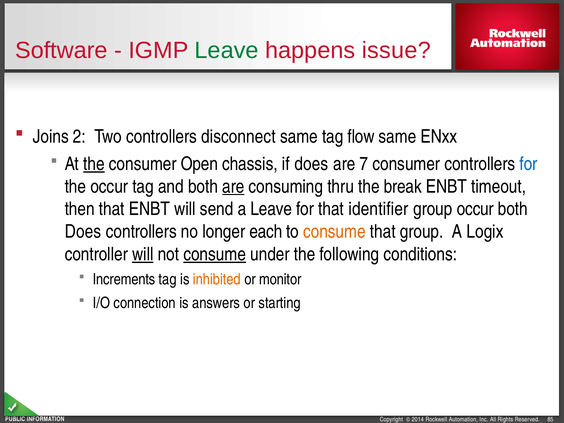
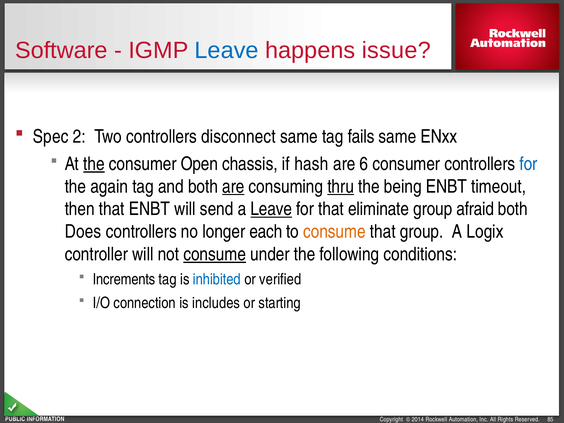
Leave at (227, 50) colour: green -> blue
Joins: Joins -> Spec
flow: flow -> fails
if does: does -> hash
7: 7 -> 6
the occur: occur -> again
thru underline: none -> present
break: break -> being
Leave at (271, 209) underline: none -> present
identifier: identifier -> eliminate
group occur: occur -> afraid
will at (143, 254) underline: present -> none
inhibited colour: orange -> blue
monitor: monitor -> verified
answers: answers -> includes
